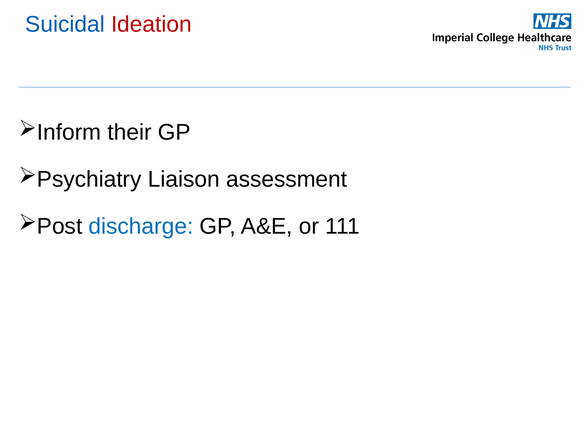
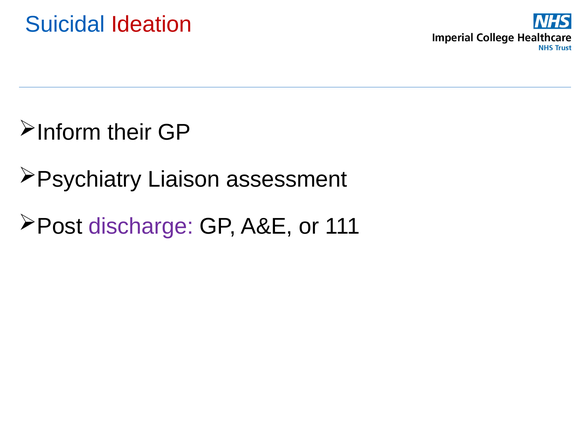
discharge colour: blue -> purple
